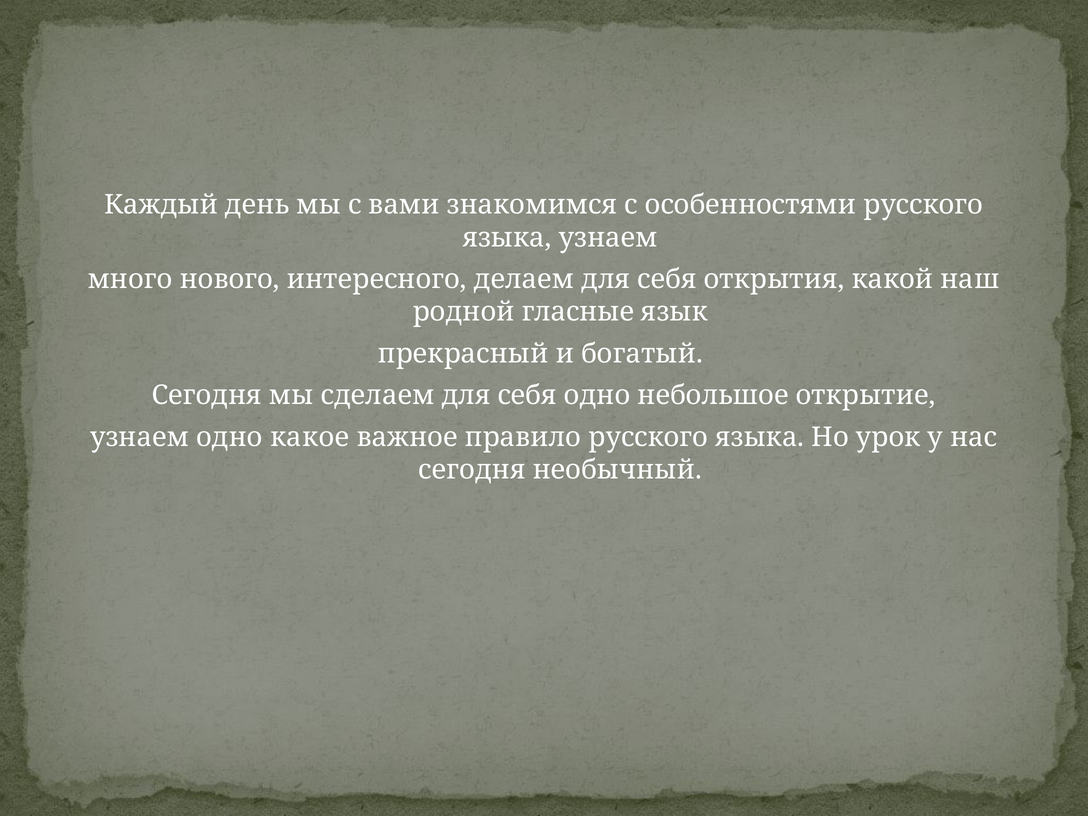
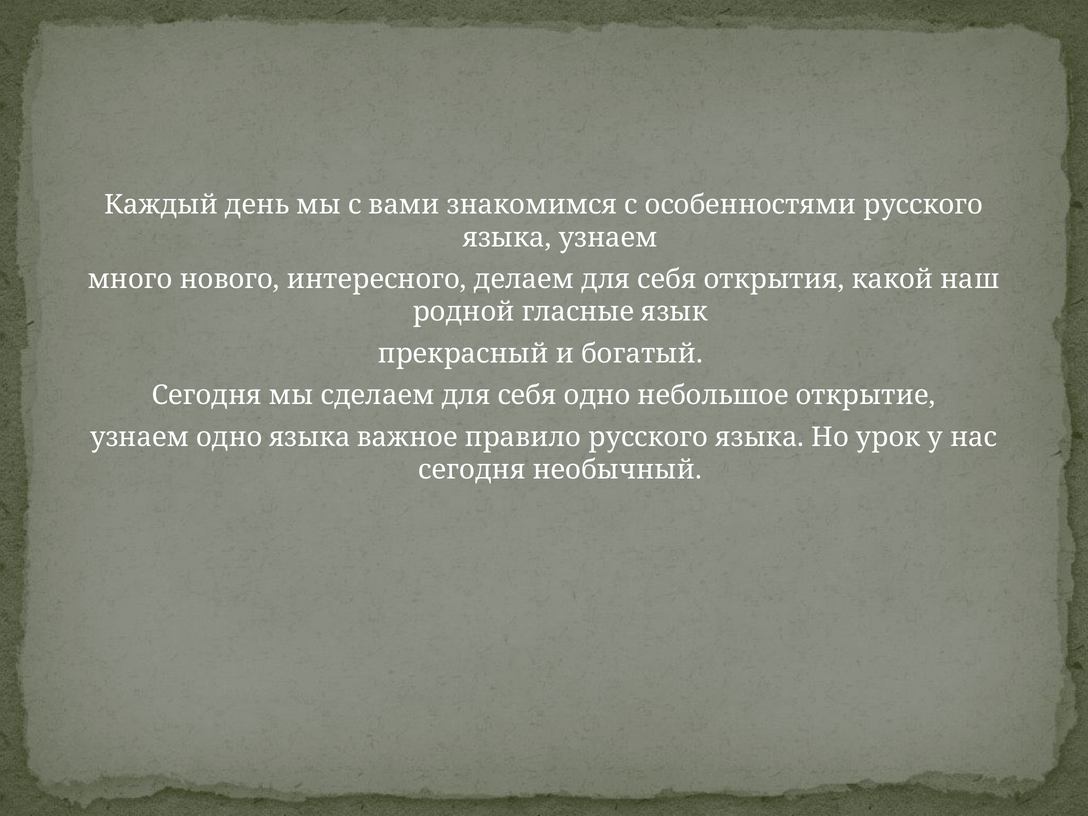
одно какое: какое -> языка
